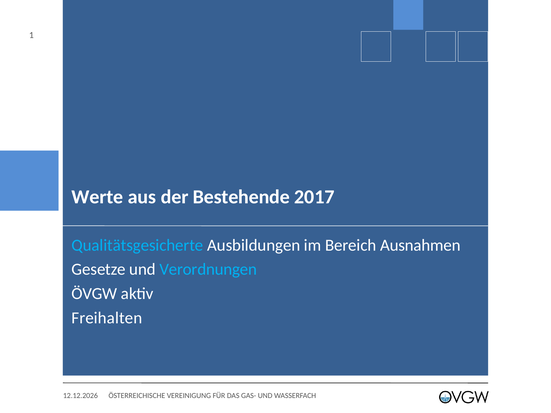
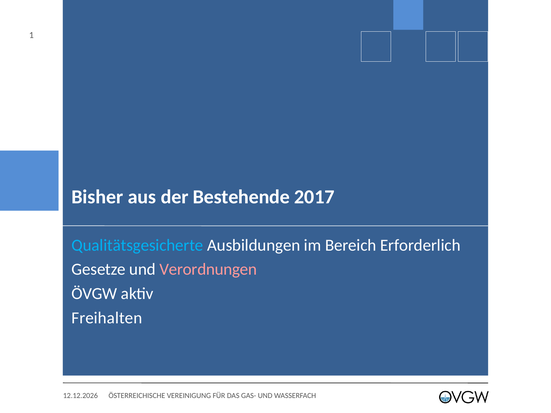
Werte: Werte -> Bisher
Ausnahmen: Ausnahmen -> Erforderlich
Verordnungen colour: light blue -> pink
